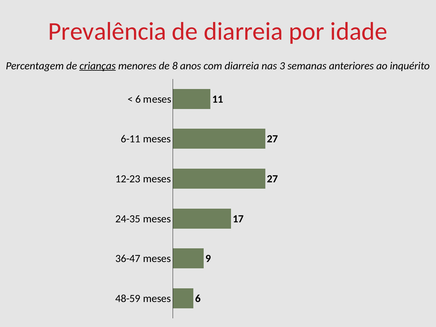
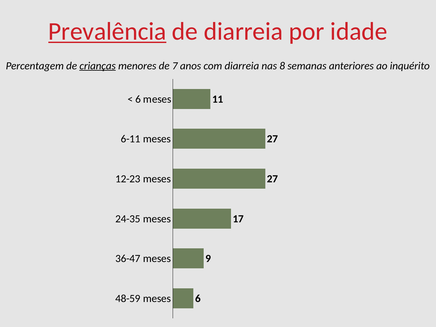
Prevalência underline: none -> present
8: 8 -> 7
3: 3 -> 8
